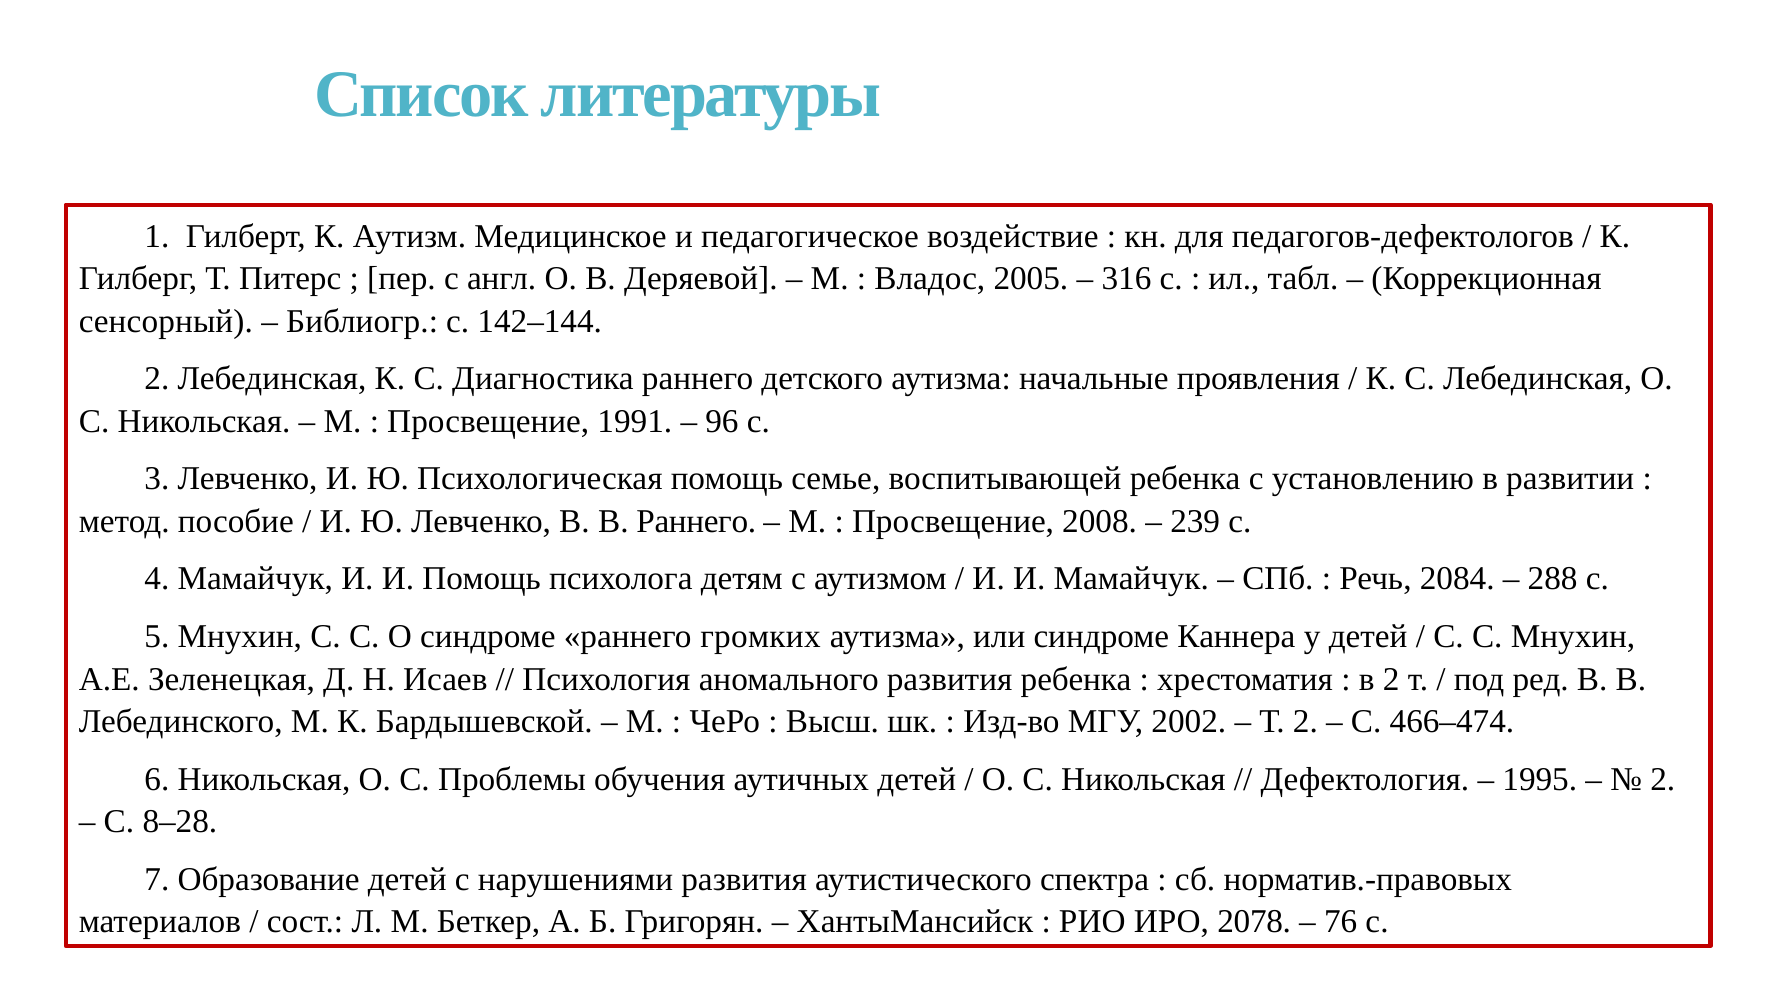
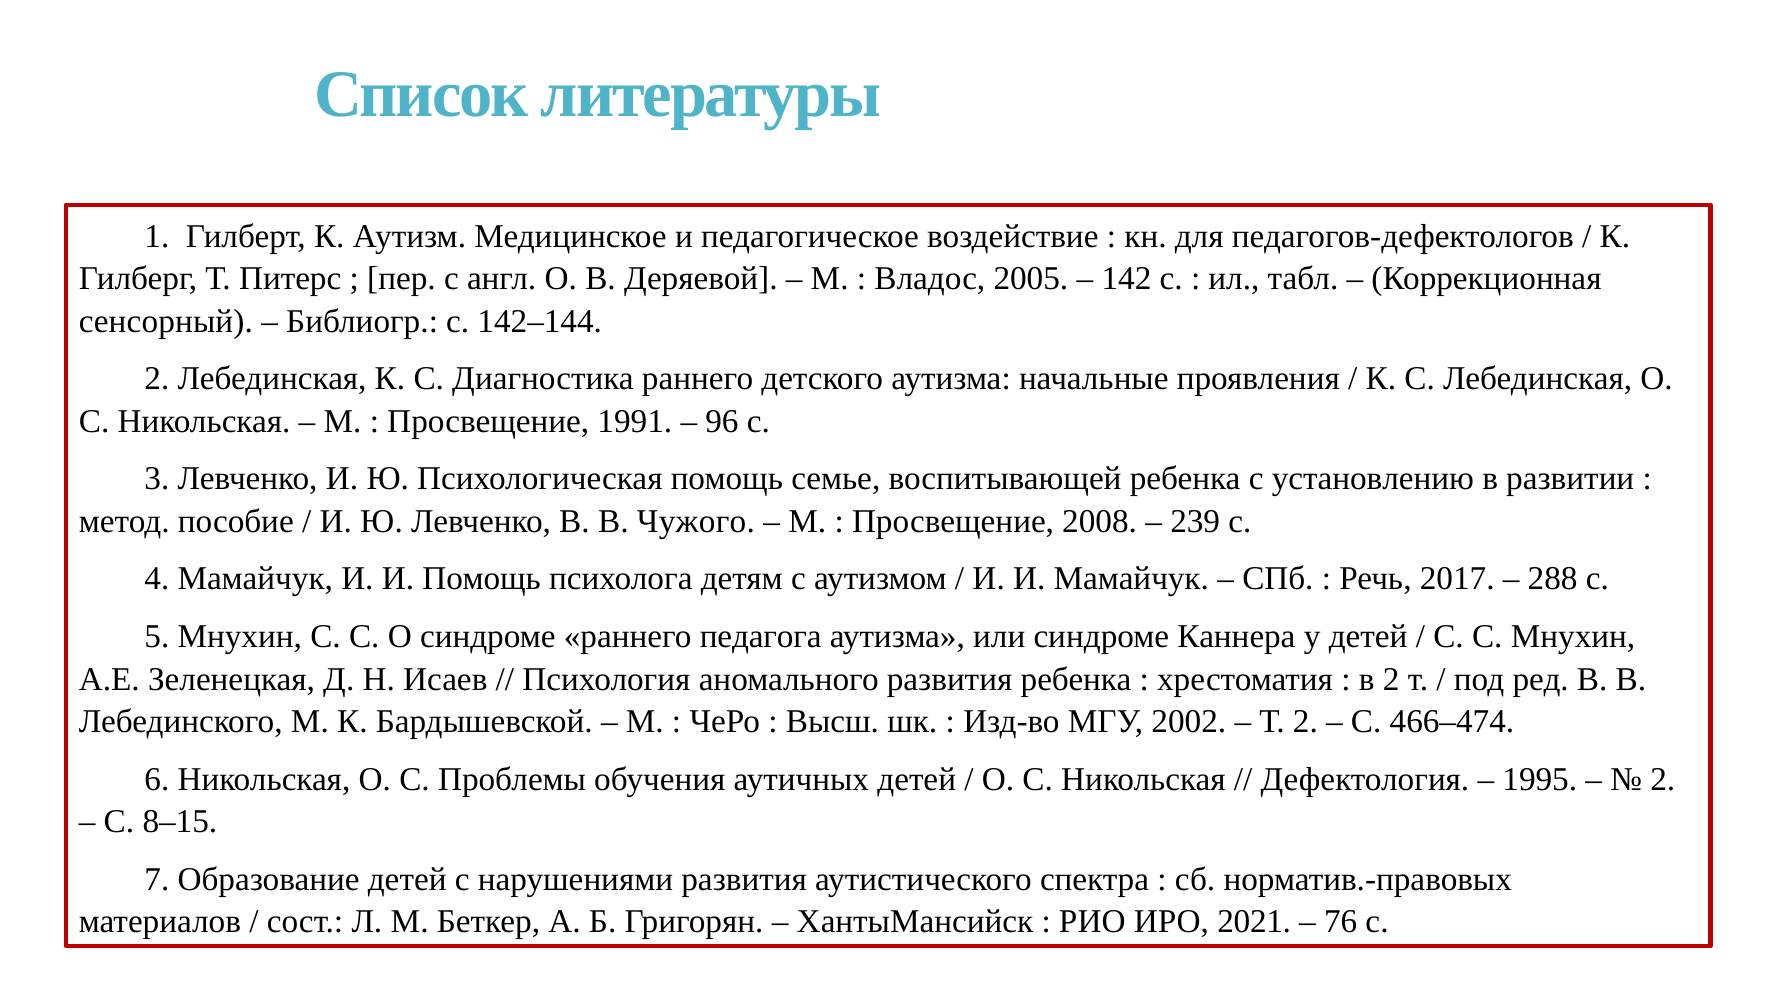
316: 316 -> 142
В Раннего: Раннего -> Чужого
2084: 2084 -> 2017
громких: громких -> педагога
8–28: 8–28 -> 8–15
2078: 2078 -> 2021
